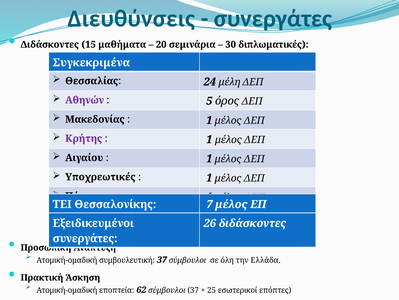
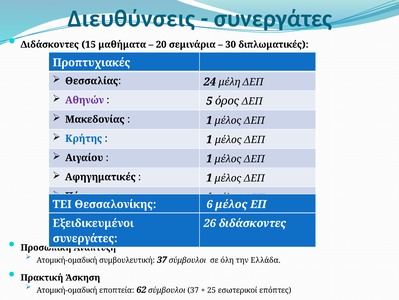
Συγκεκριμένα: Συγκεκριμένα -> Προπτυχιακές
Κρήτης colour: purple -> blue
Υποχρεωτικές: Υποχρεωτικές -> Αφηγηματικές
7: 7 -> 6
